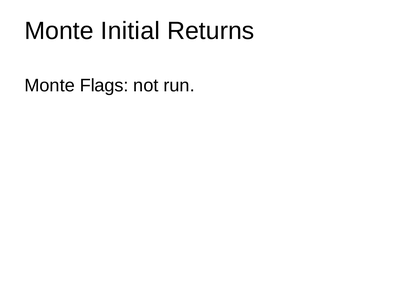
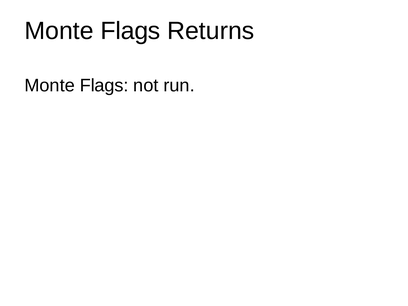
Initial at (130, 31): Initial -> Flags
